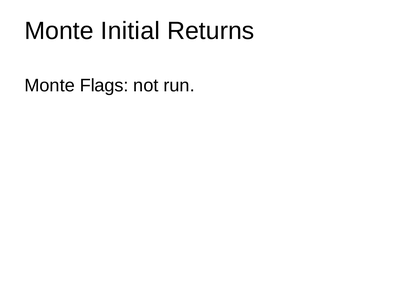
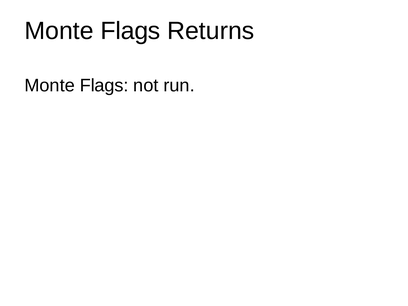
Initial at (130, 31): Initial -> Flags
